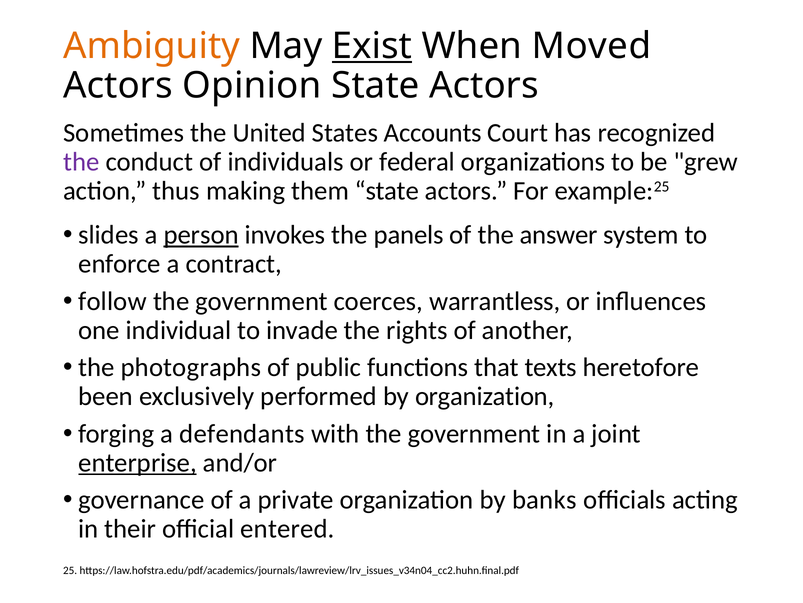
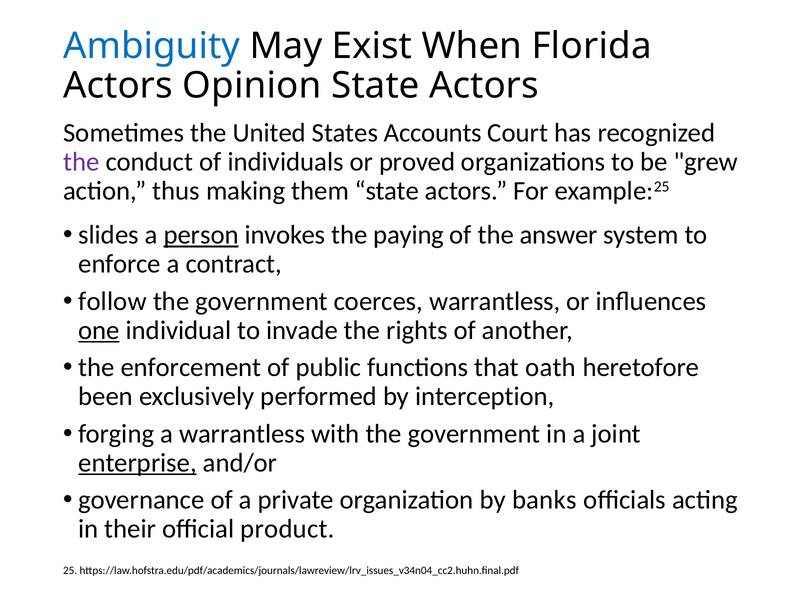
Ambiguity colour: orange -> blue
Exist underline: present -> none
Moved: Moved -> Florida
federal: federal -> proved
panels: panels -> paying
one underline: none -> present
photographs: photographs -> enforcement
texts: texts -> oath
by organization: organization -> interception
a defendants: defendants -> warrantless
entered: entered -> product
